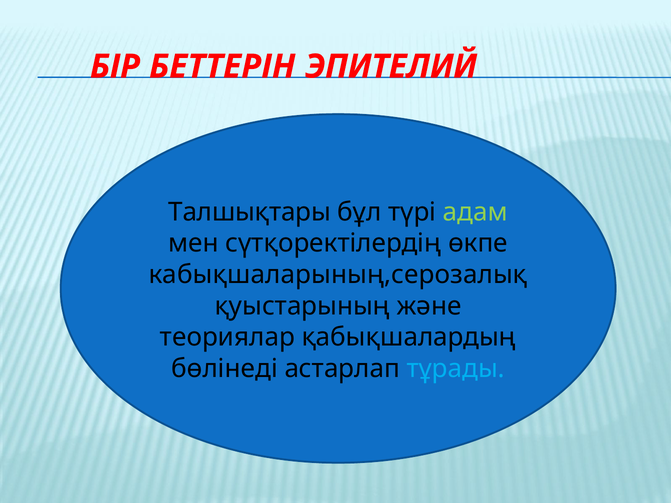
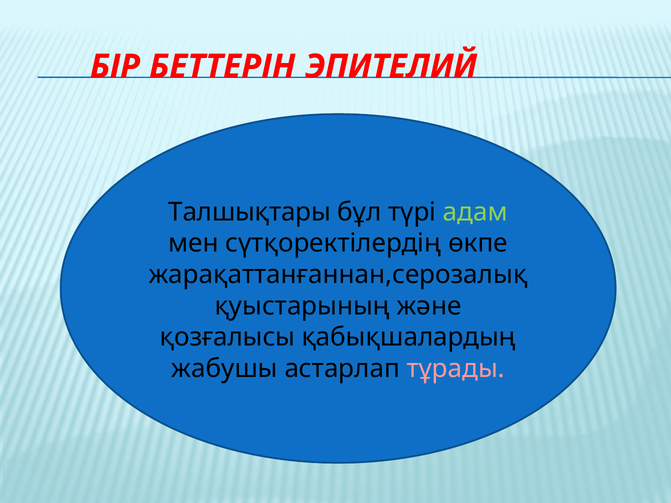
кабықшаларының,серозалық: кабықшаларының,серозалық -> жарақаттанғаннан,серозалық
теориялар: теориялар -> қозғалысы
бөлінеді: бөлінеді -> жабушы
тұрады colour: light blue -> pink
